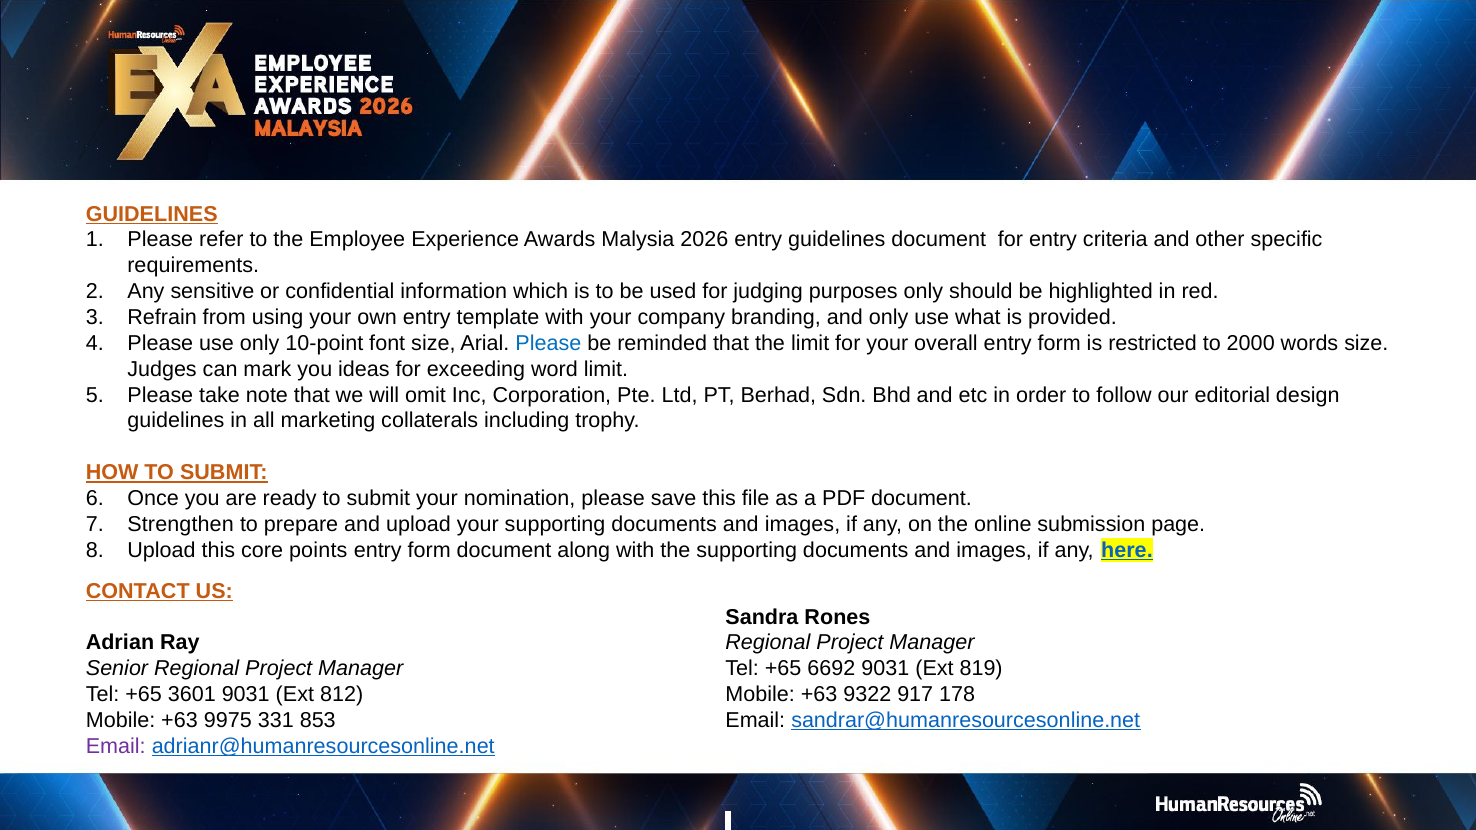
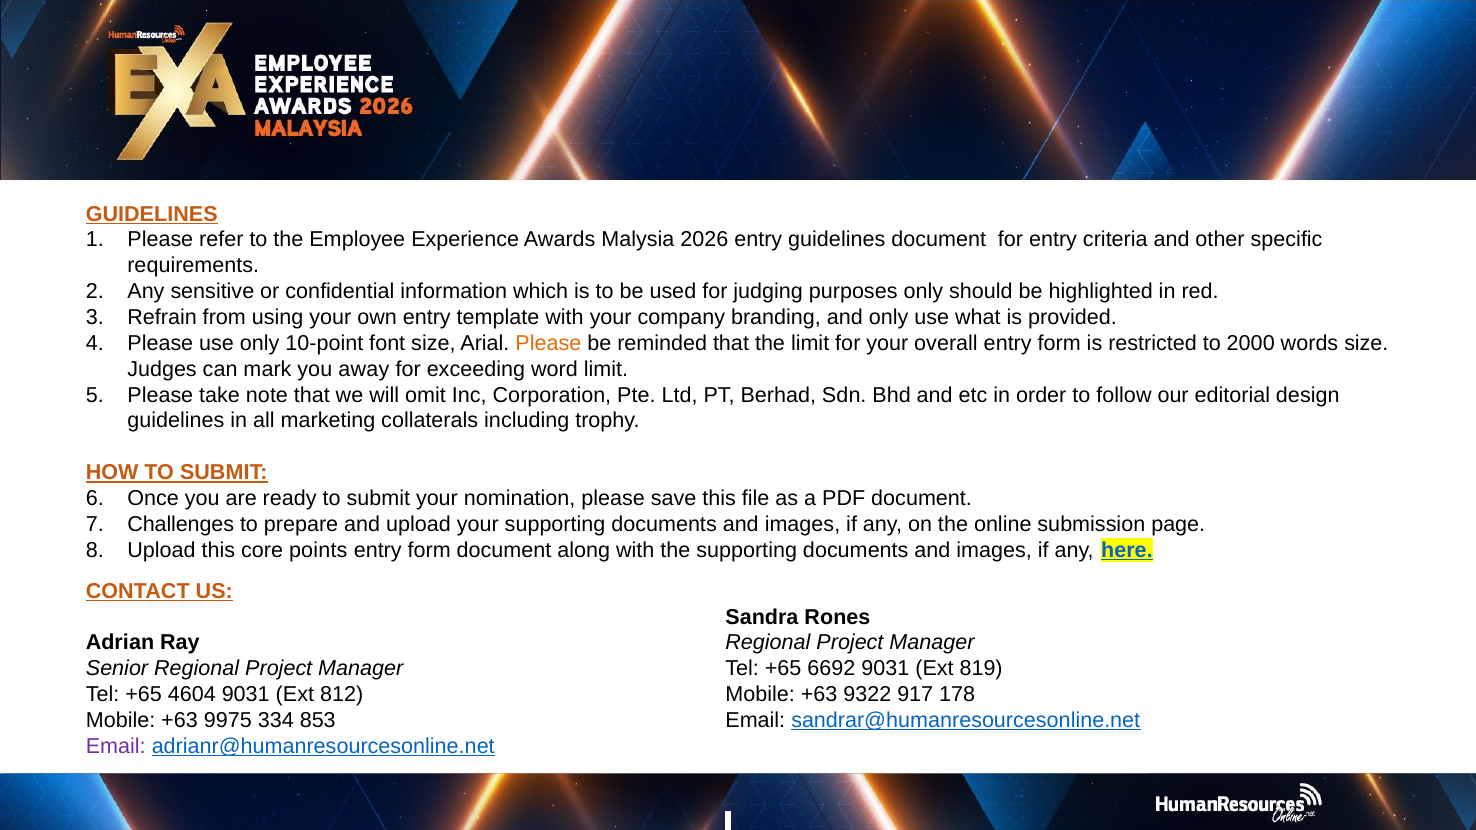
Please at (548, 343) colour: blue -> orange
ideas: ideas -> away
Strengthen: Strengthen -> Challenges
3601: 3601 -> 4604
331: 331 -> 334
